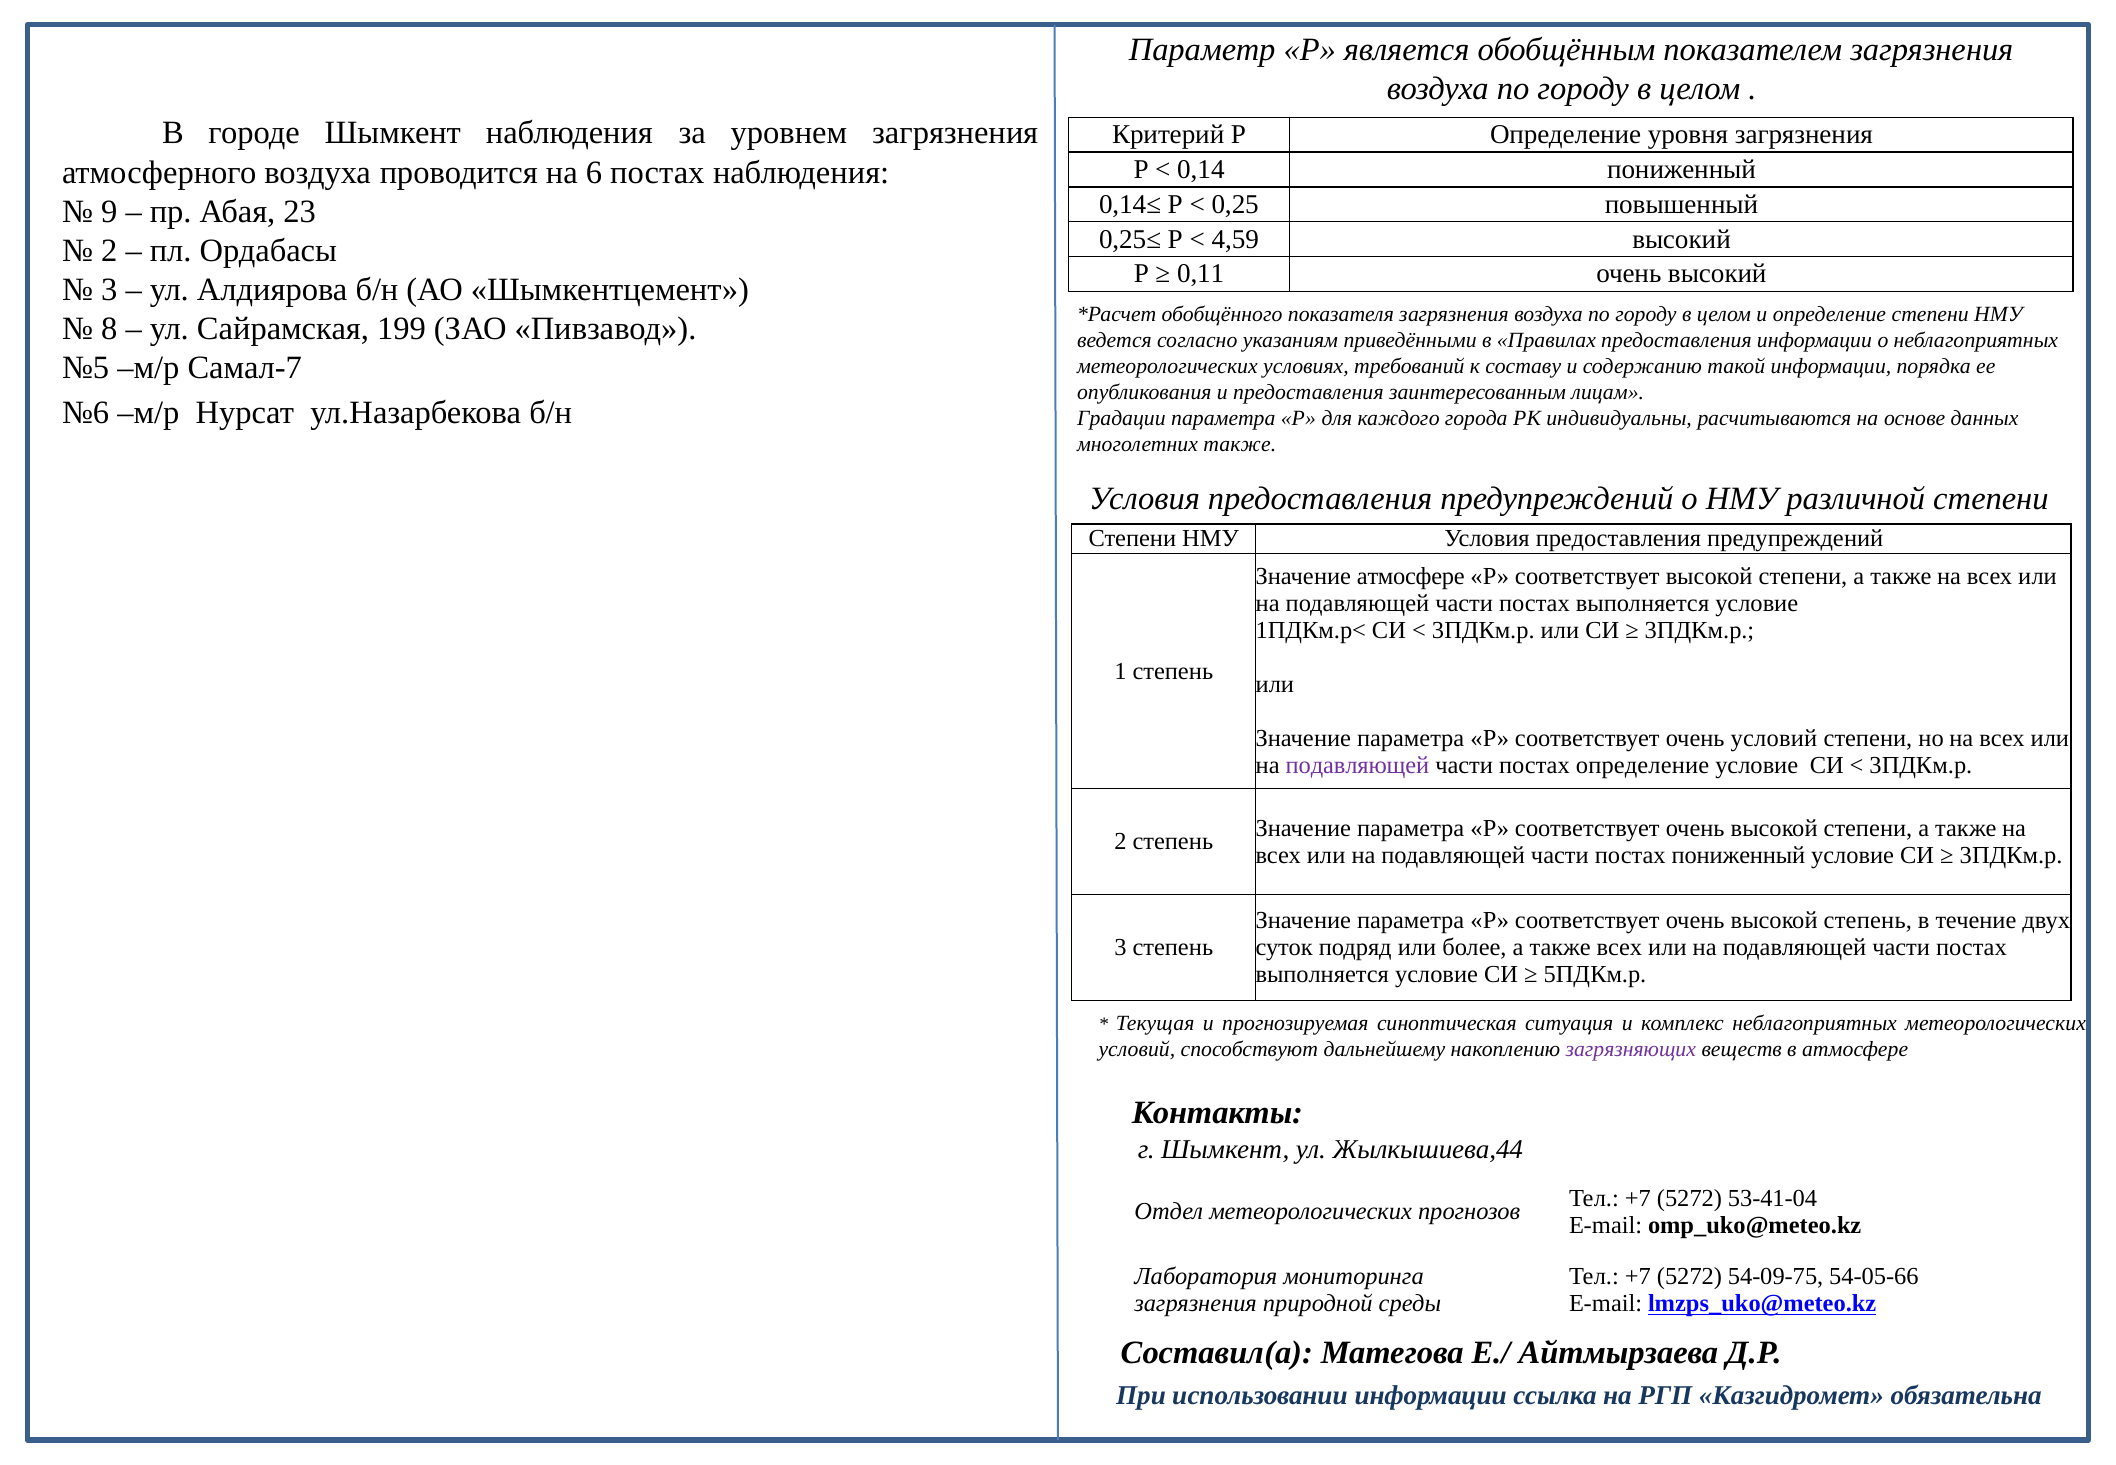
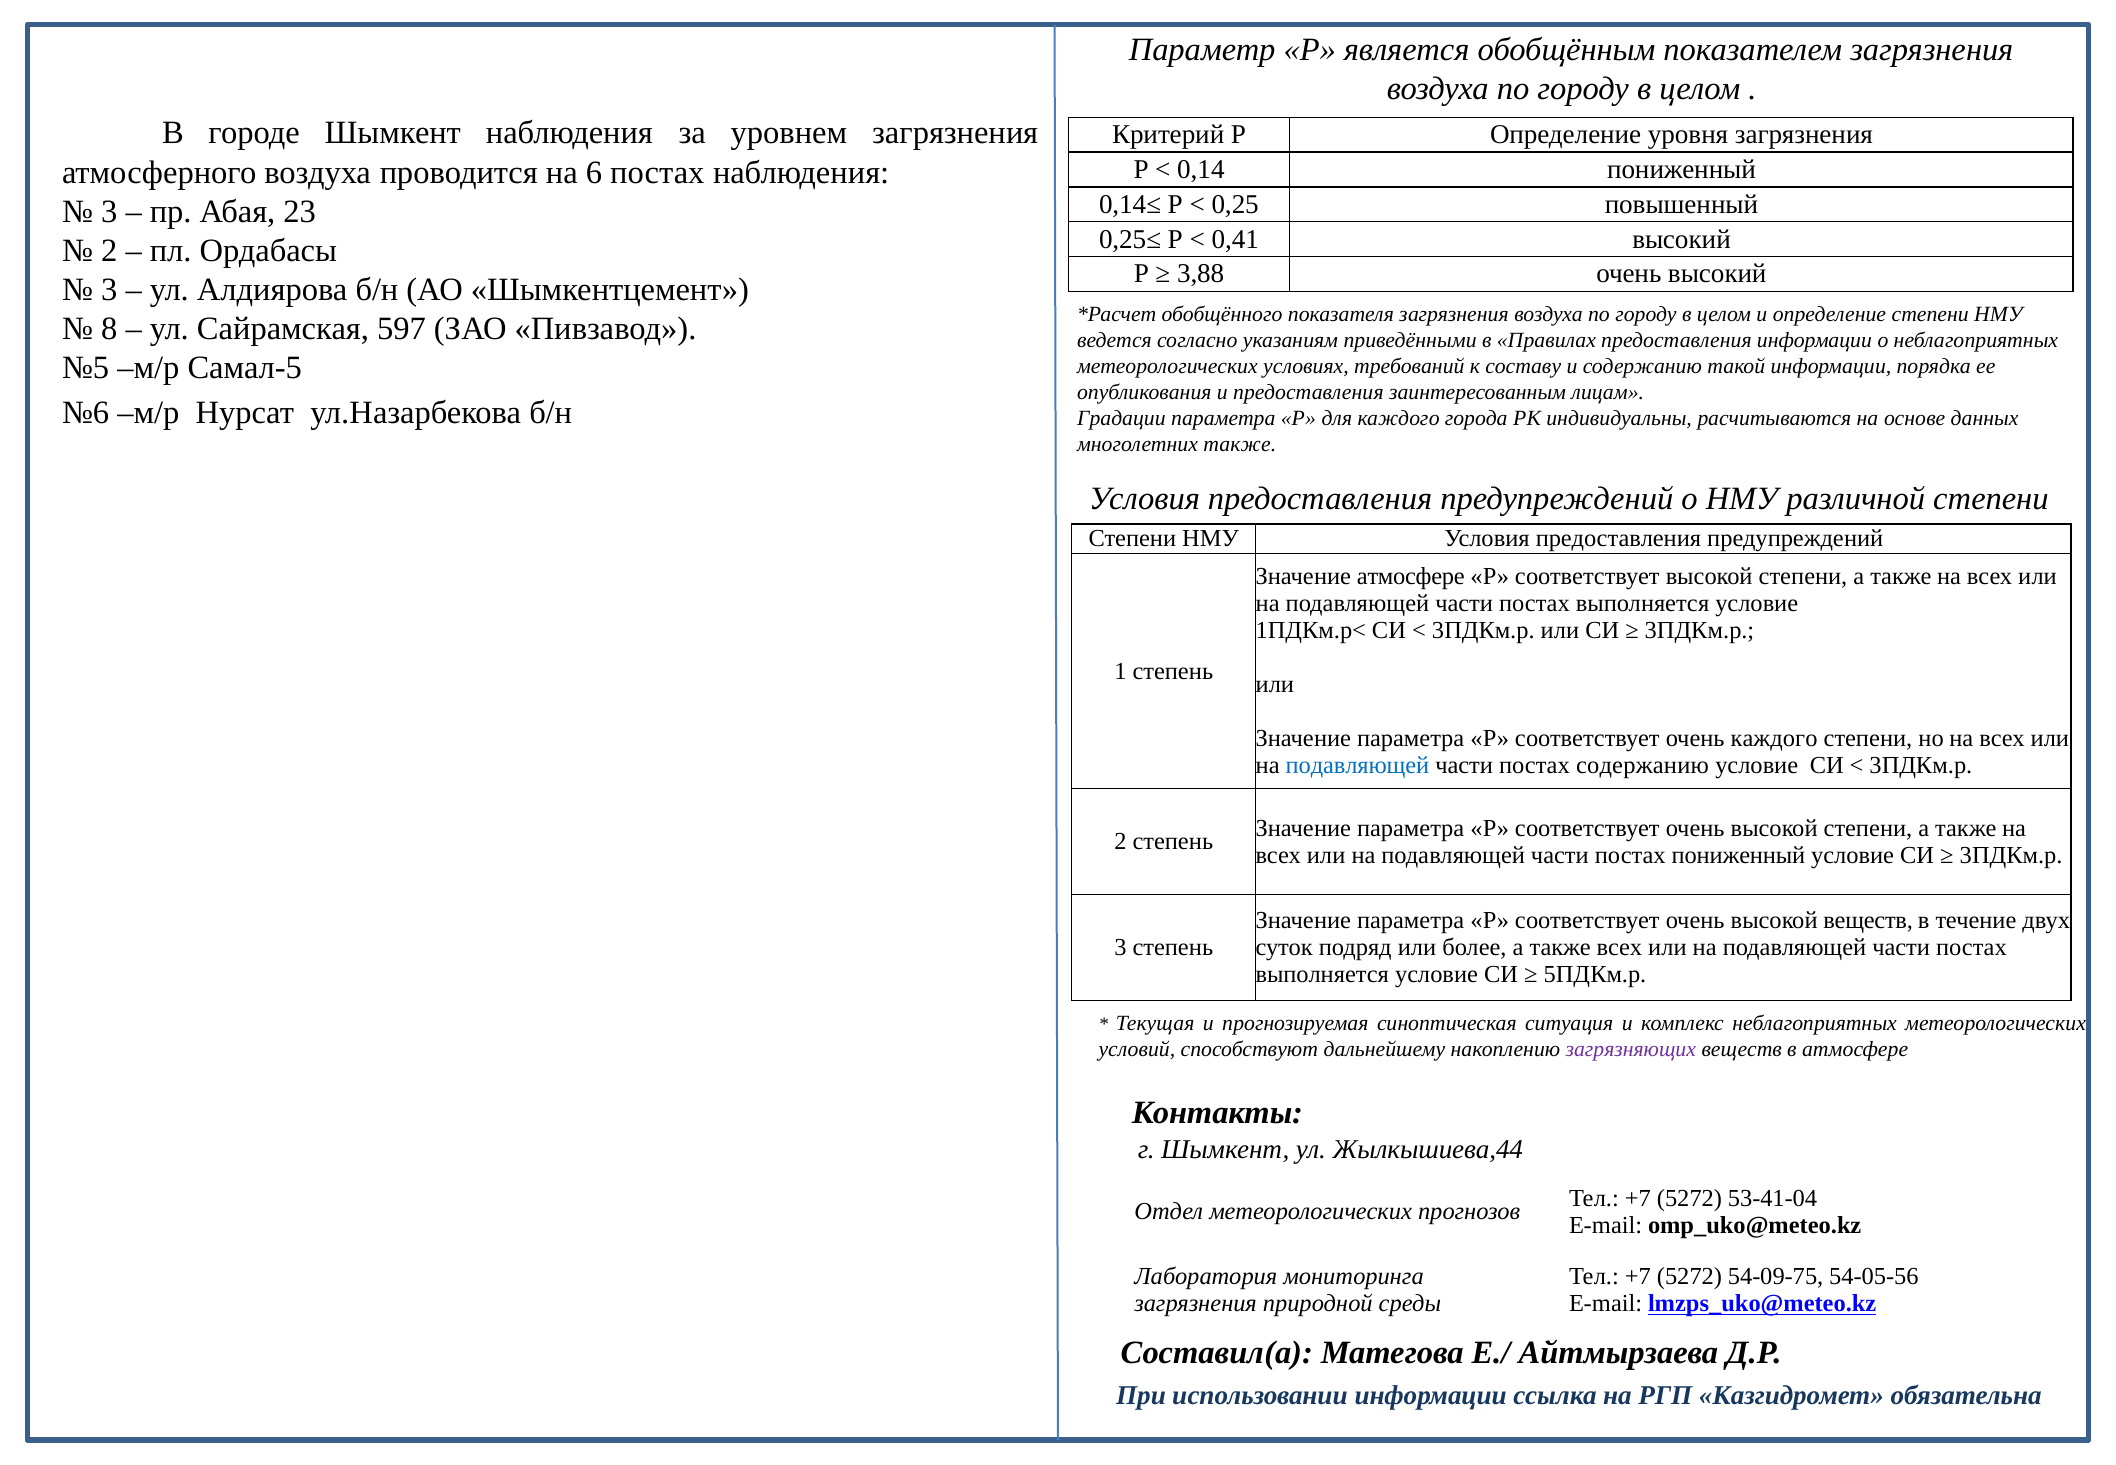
9 at (109, 211): 9 -> 3
4,59: 4,59 -> 0,41
0,11: 0,11 -> 3,88
199: 199 -> 597
Самал-7: Самал-7 -> Самал-5
очень условий: условий -> каждого
подавляющей at (1357, 766) colour: purple -> blue
постах определение: определение -> содержанию
высокой степень: степень -> веществ
54-05-66: 54-05-66 -> 54-05-56
